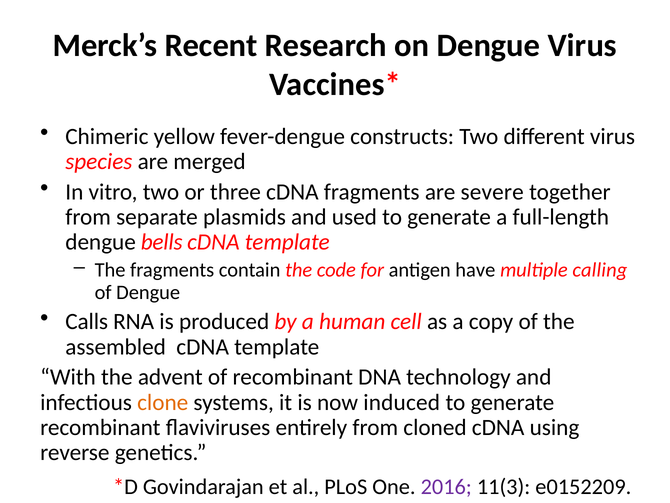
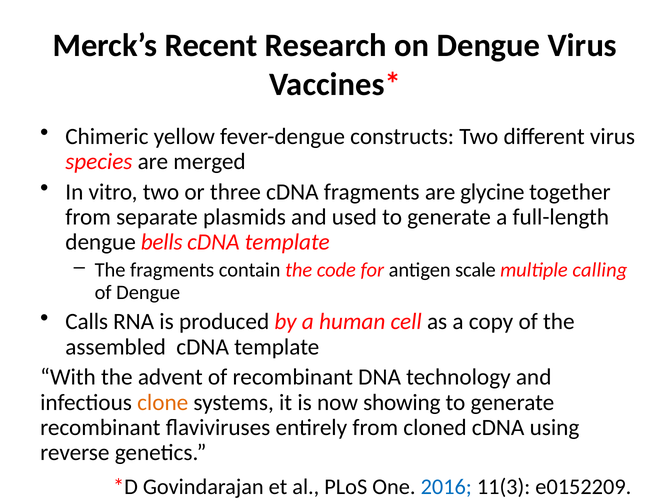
severe: severe -> glycine
have: have -> scale
induced: induced -> showing
2016 colour: purple -> blue
